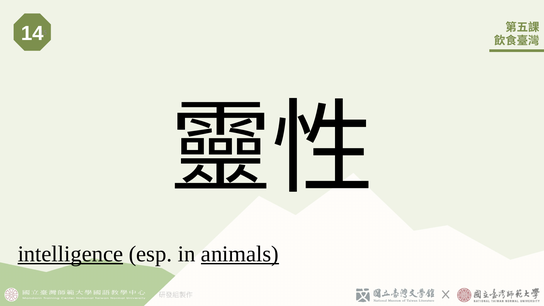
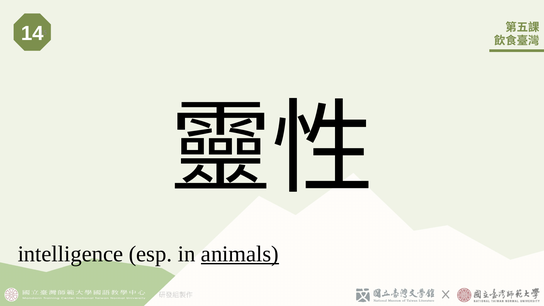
intelligence underline: present -> none
